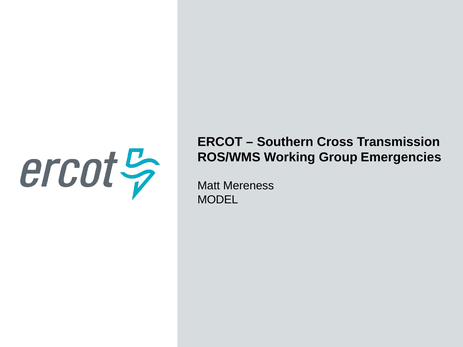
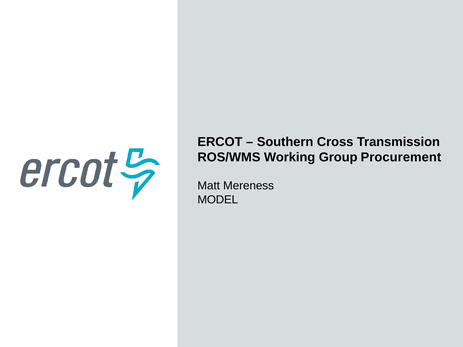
Emergencies: Emergencies -> Procurement
